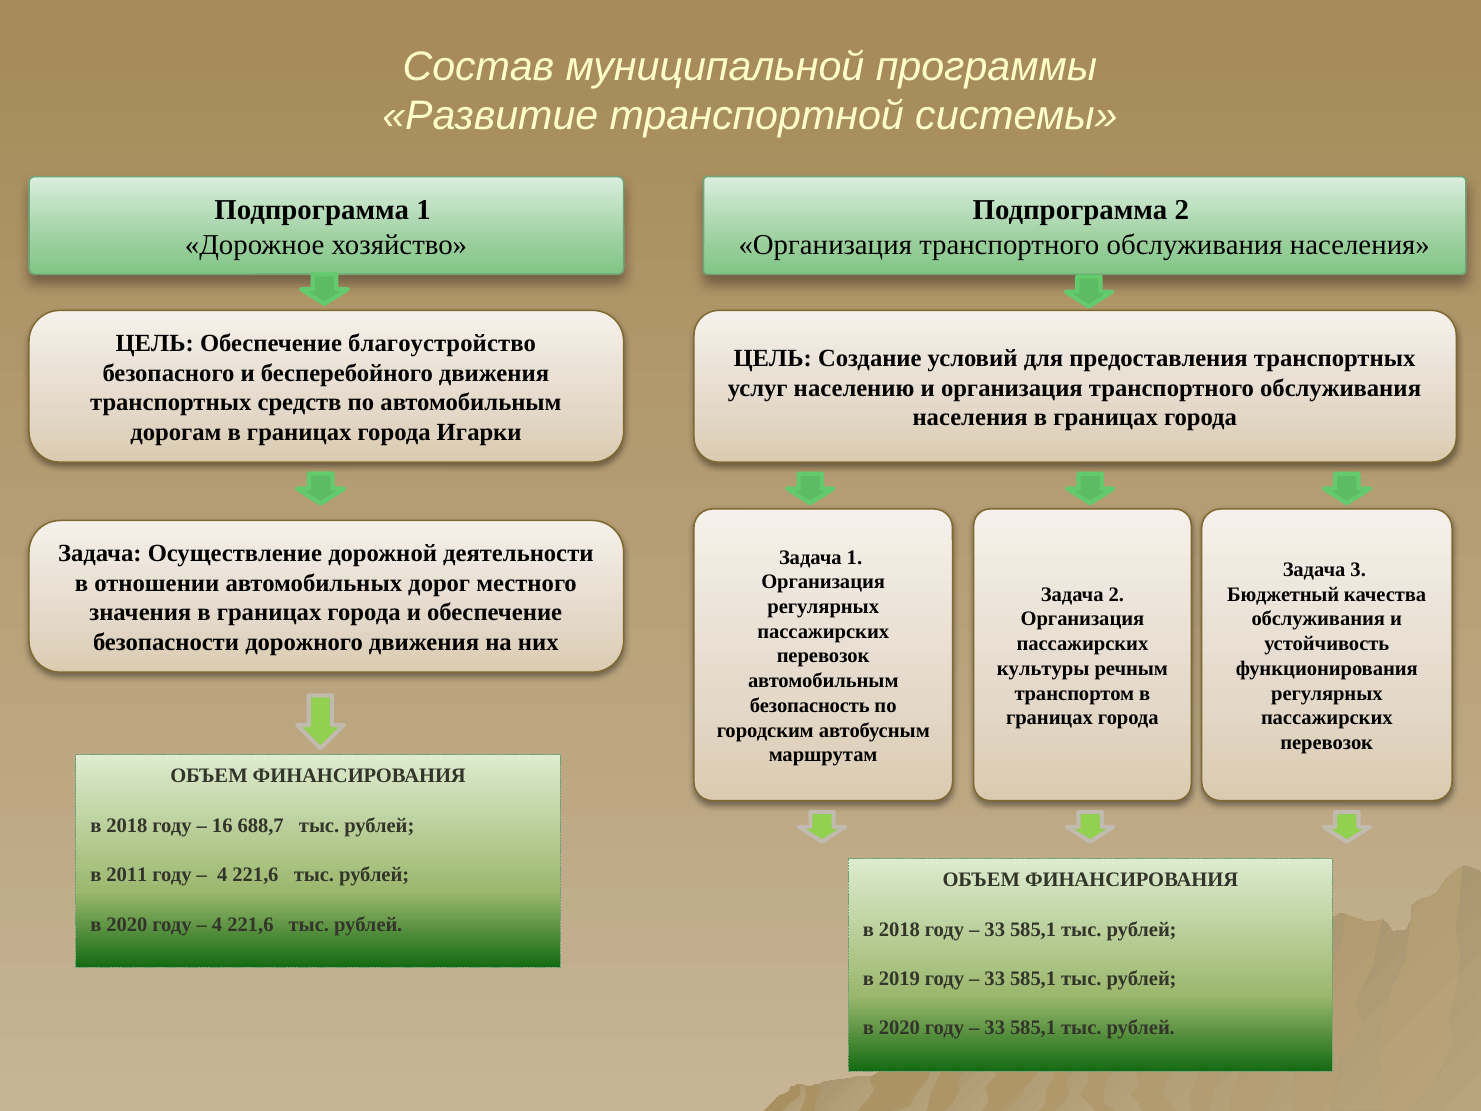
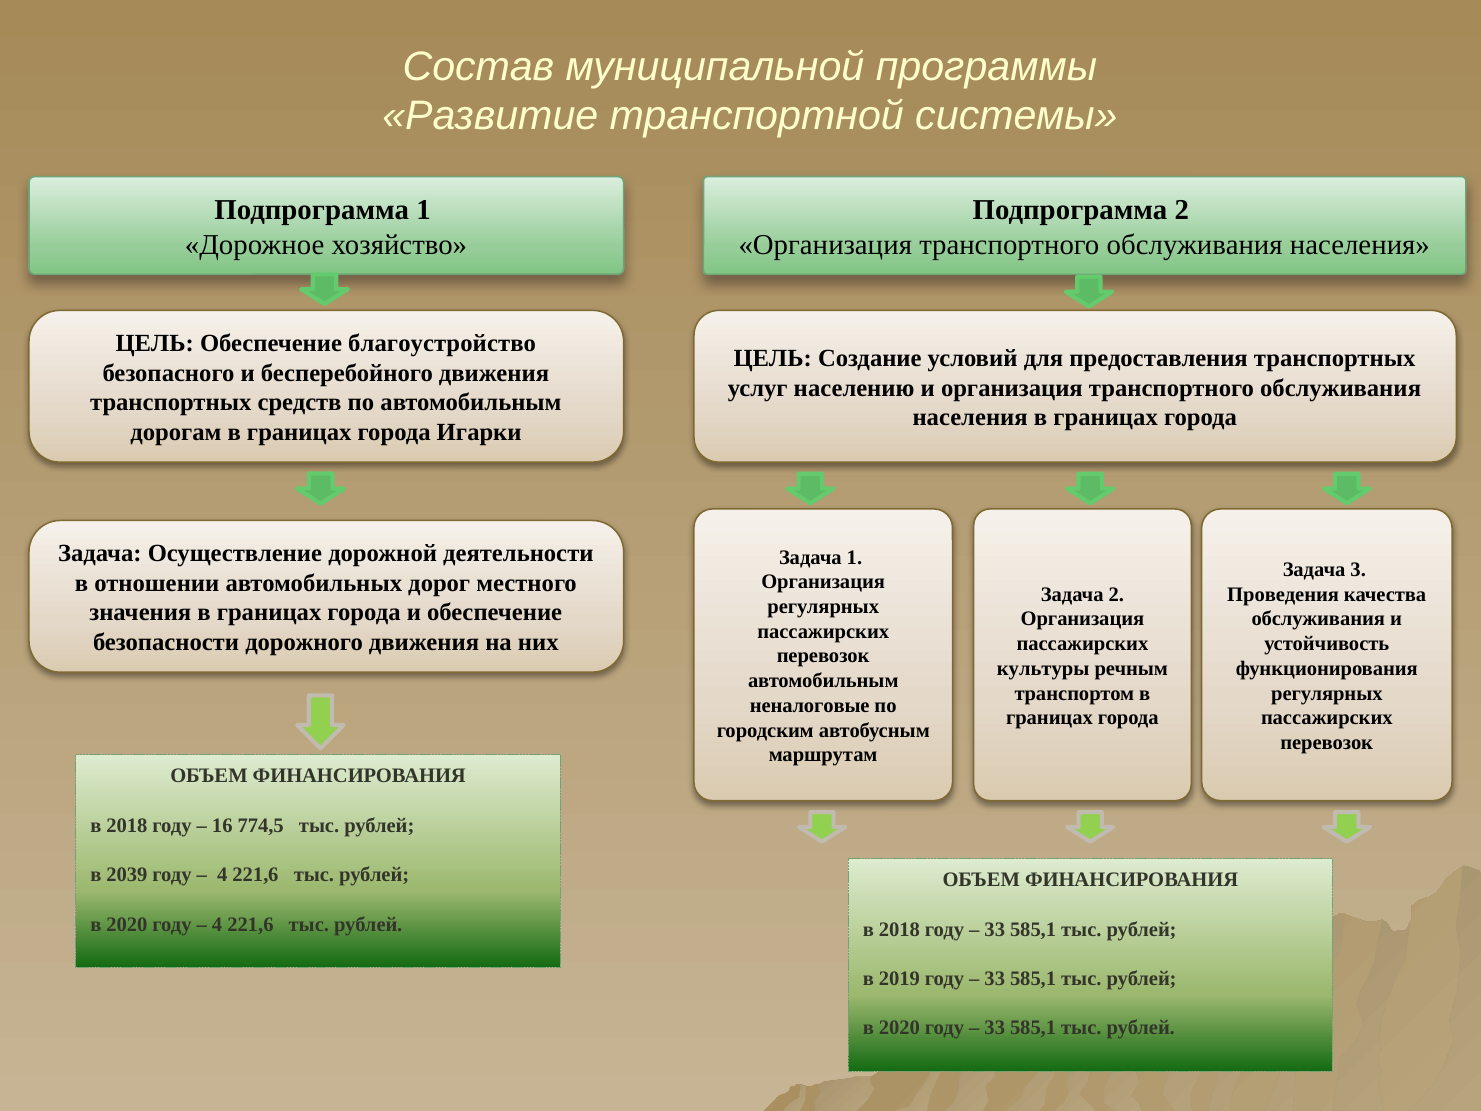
Бюджетный: Бюджетный -> Проведения
безопасность: безопасность -> неналоговые
688,7: 688,7 -> 774,5
2011: 2011 -> 2039
